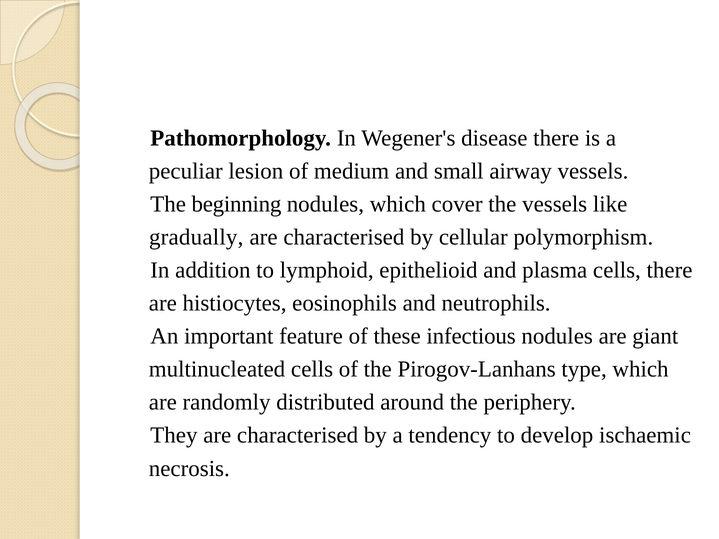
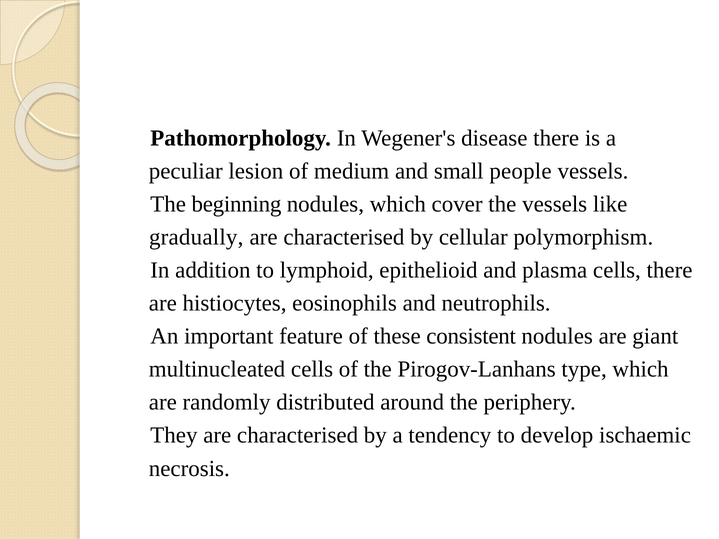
airway: airway -> people
infectious: infectious -> consistent
